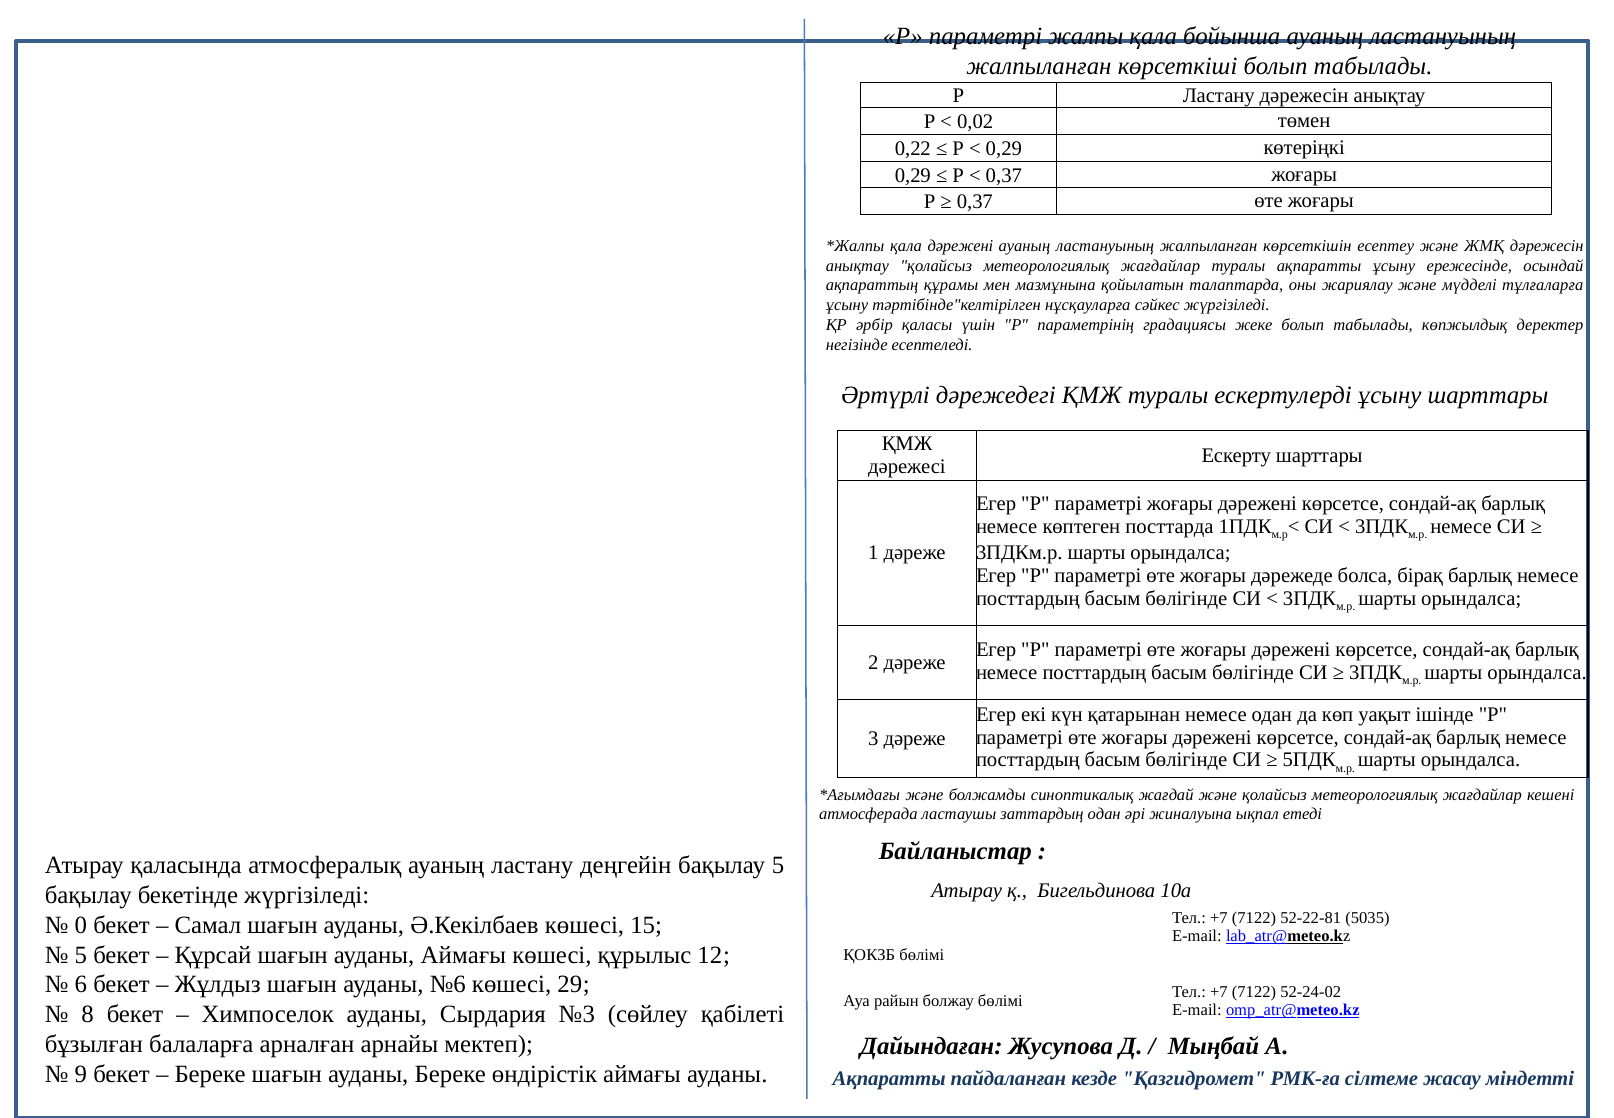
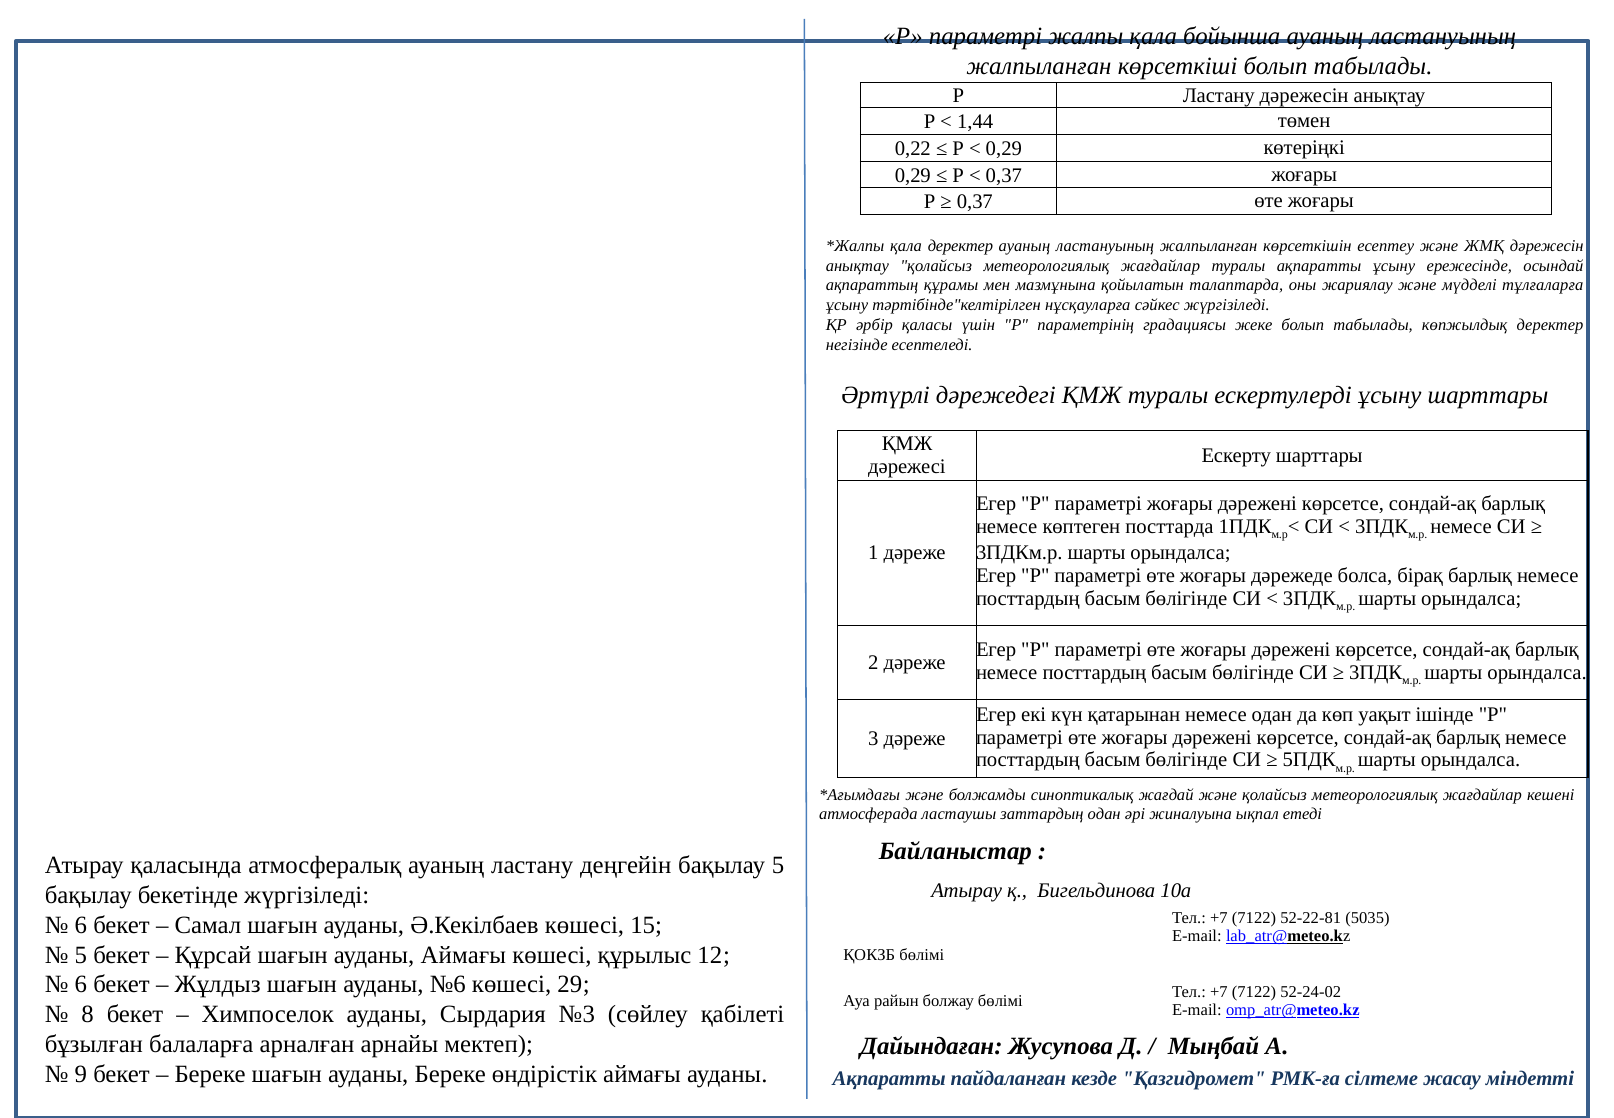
0,02: 0,02 -> 1,44
қала дәрежені: дәрежені -> деректер
0 at (81, 925): 0 -> 6
